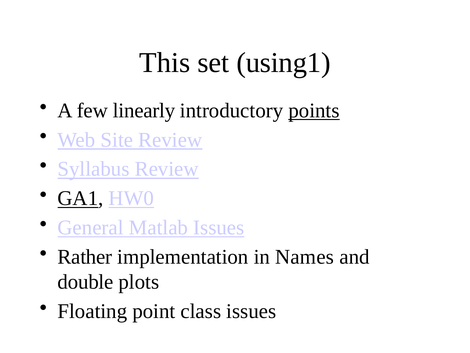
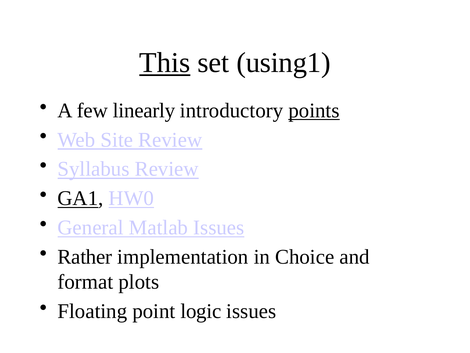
This underline: none -> present
Names: Names -> Choice
double: double -> format
class: class -> logic
